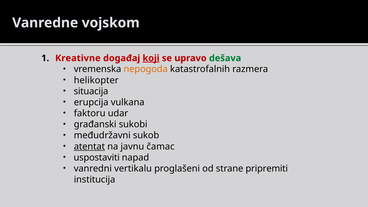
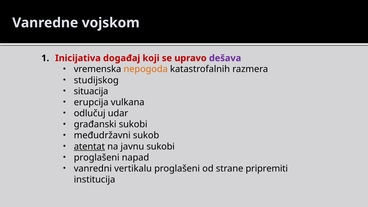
Kreativne: Kreativne -> Inicijativa
koji underline: present -> none
dešava colour: green -> purple
helikopter: helikopter -> studijskog
faktoru: faktoru -> odlučuj
javnu čamac: čamac -> sukobi
uspostaviti at (97, 158): uspostaviti -> proglašeni
